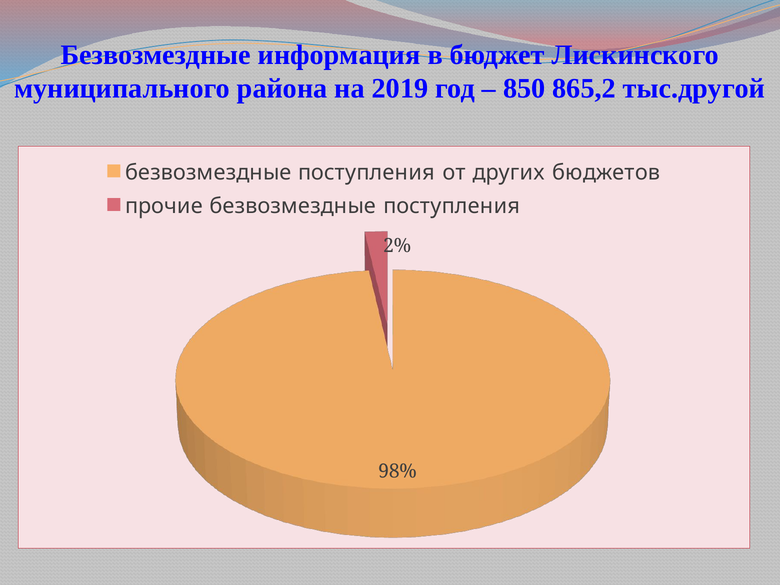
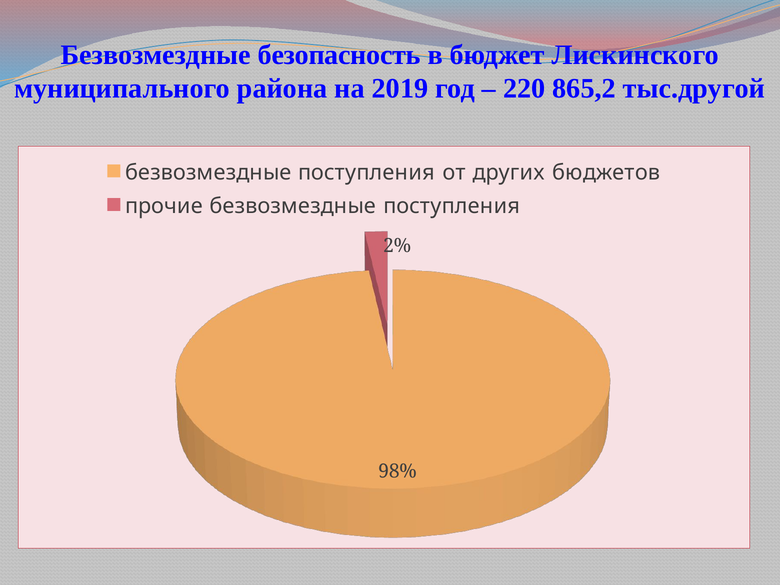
информация: информация -> безопасность
850: 850 -> 220
